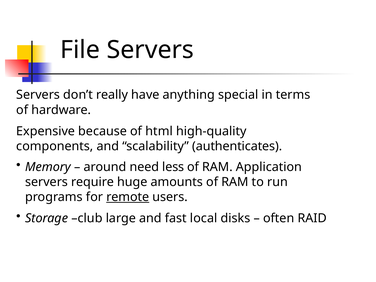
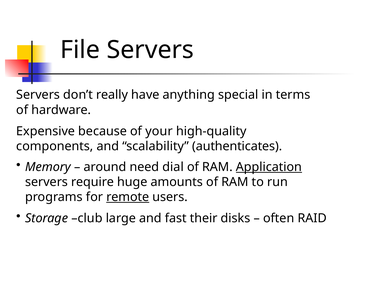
html: html -> your
less: less -> dial
Application underline: none -> present
local: local -> their
